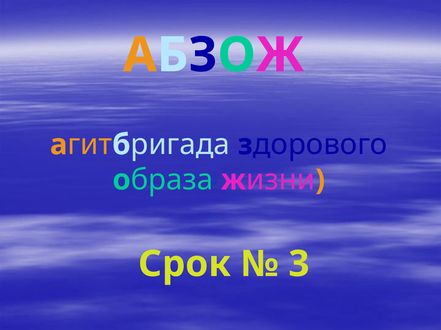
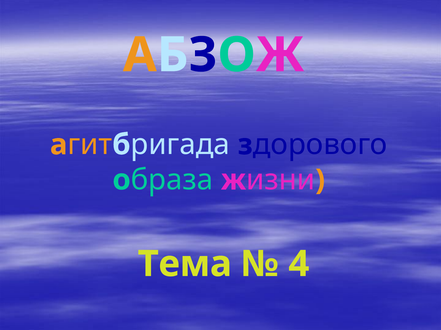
Срок: Срок -> Тема
3: 3 -> 4
